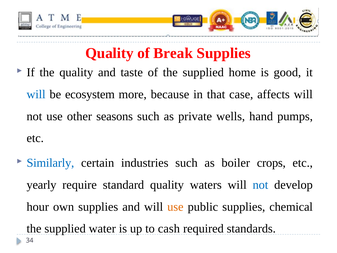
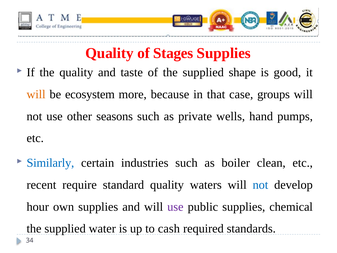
Break: Break -> Stages
home: home -> shape
will at (36, 94) colour: blue -> orange
affects: affects -> groups
crops: crops -> clean
yearly: yearly -> recent
use at (175, 207) colour: orange -> purple
